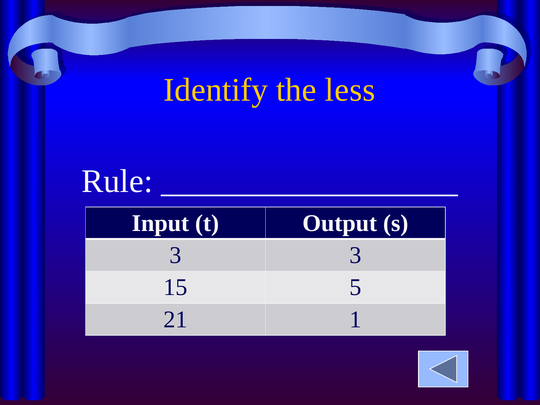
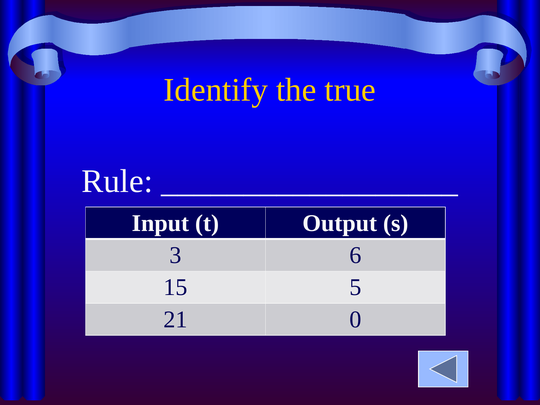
less: less -> true
3 3: 3 -> 6
1: 1 -> 0
